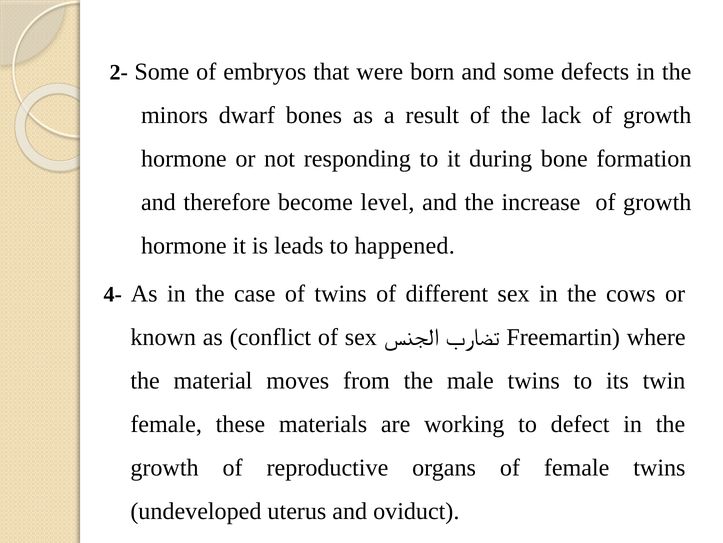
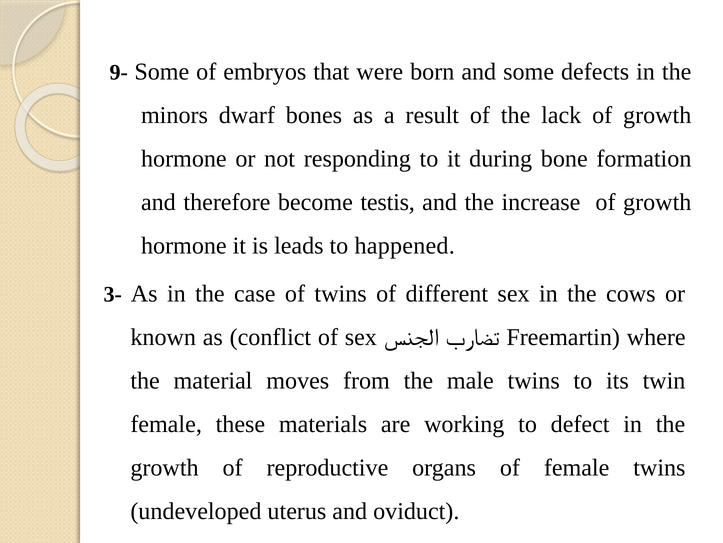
2-: 2- -> 9-
level: level -> testis
4-: 4- -> 3-
